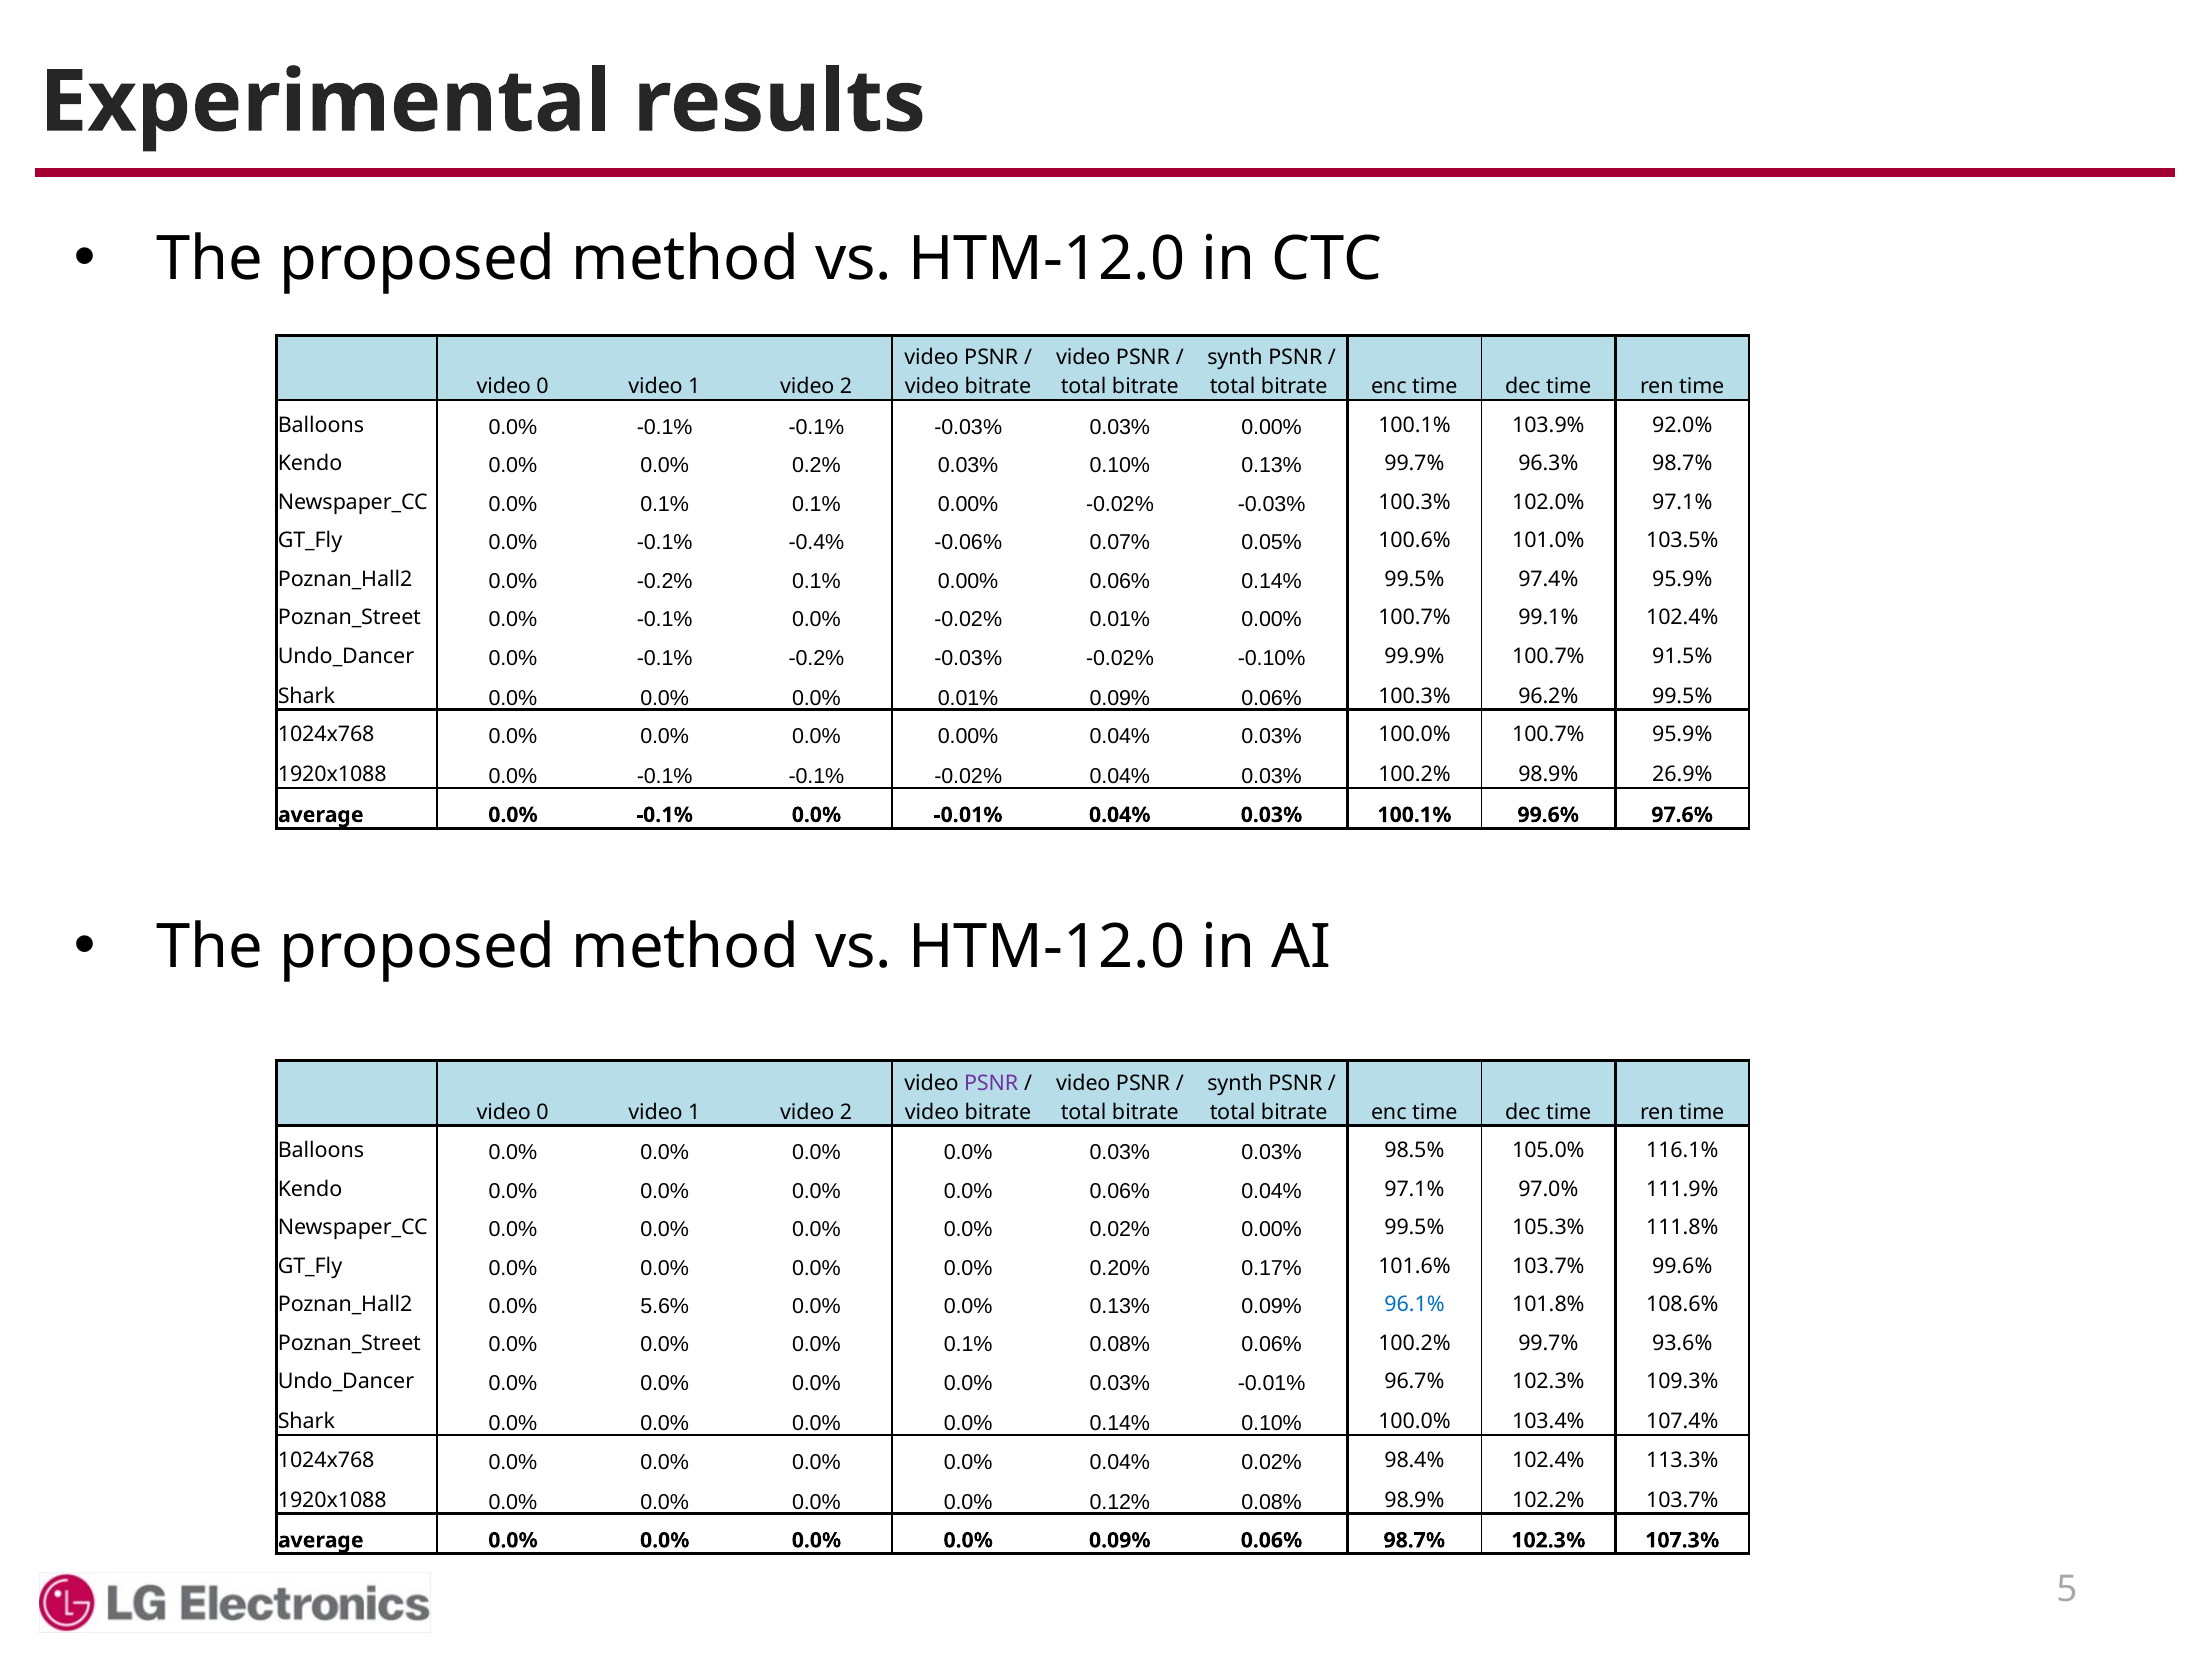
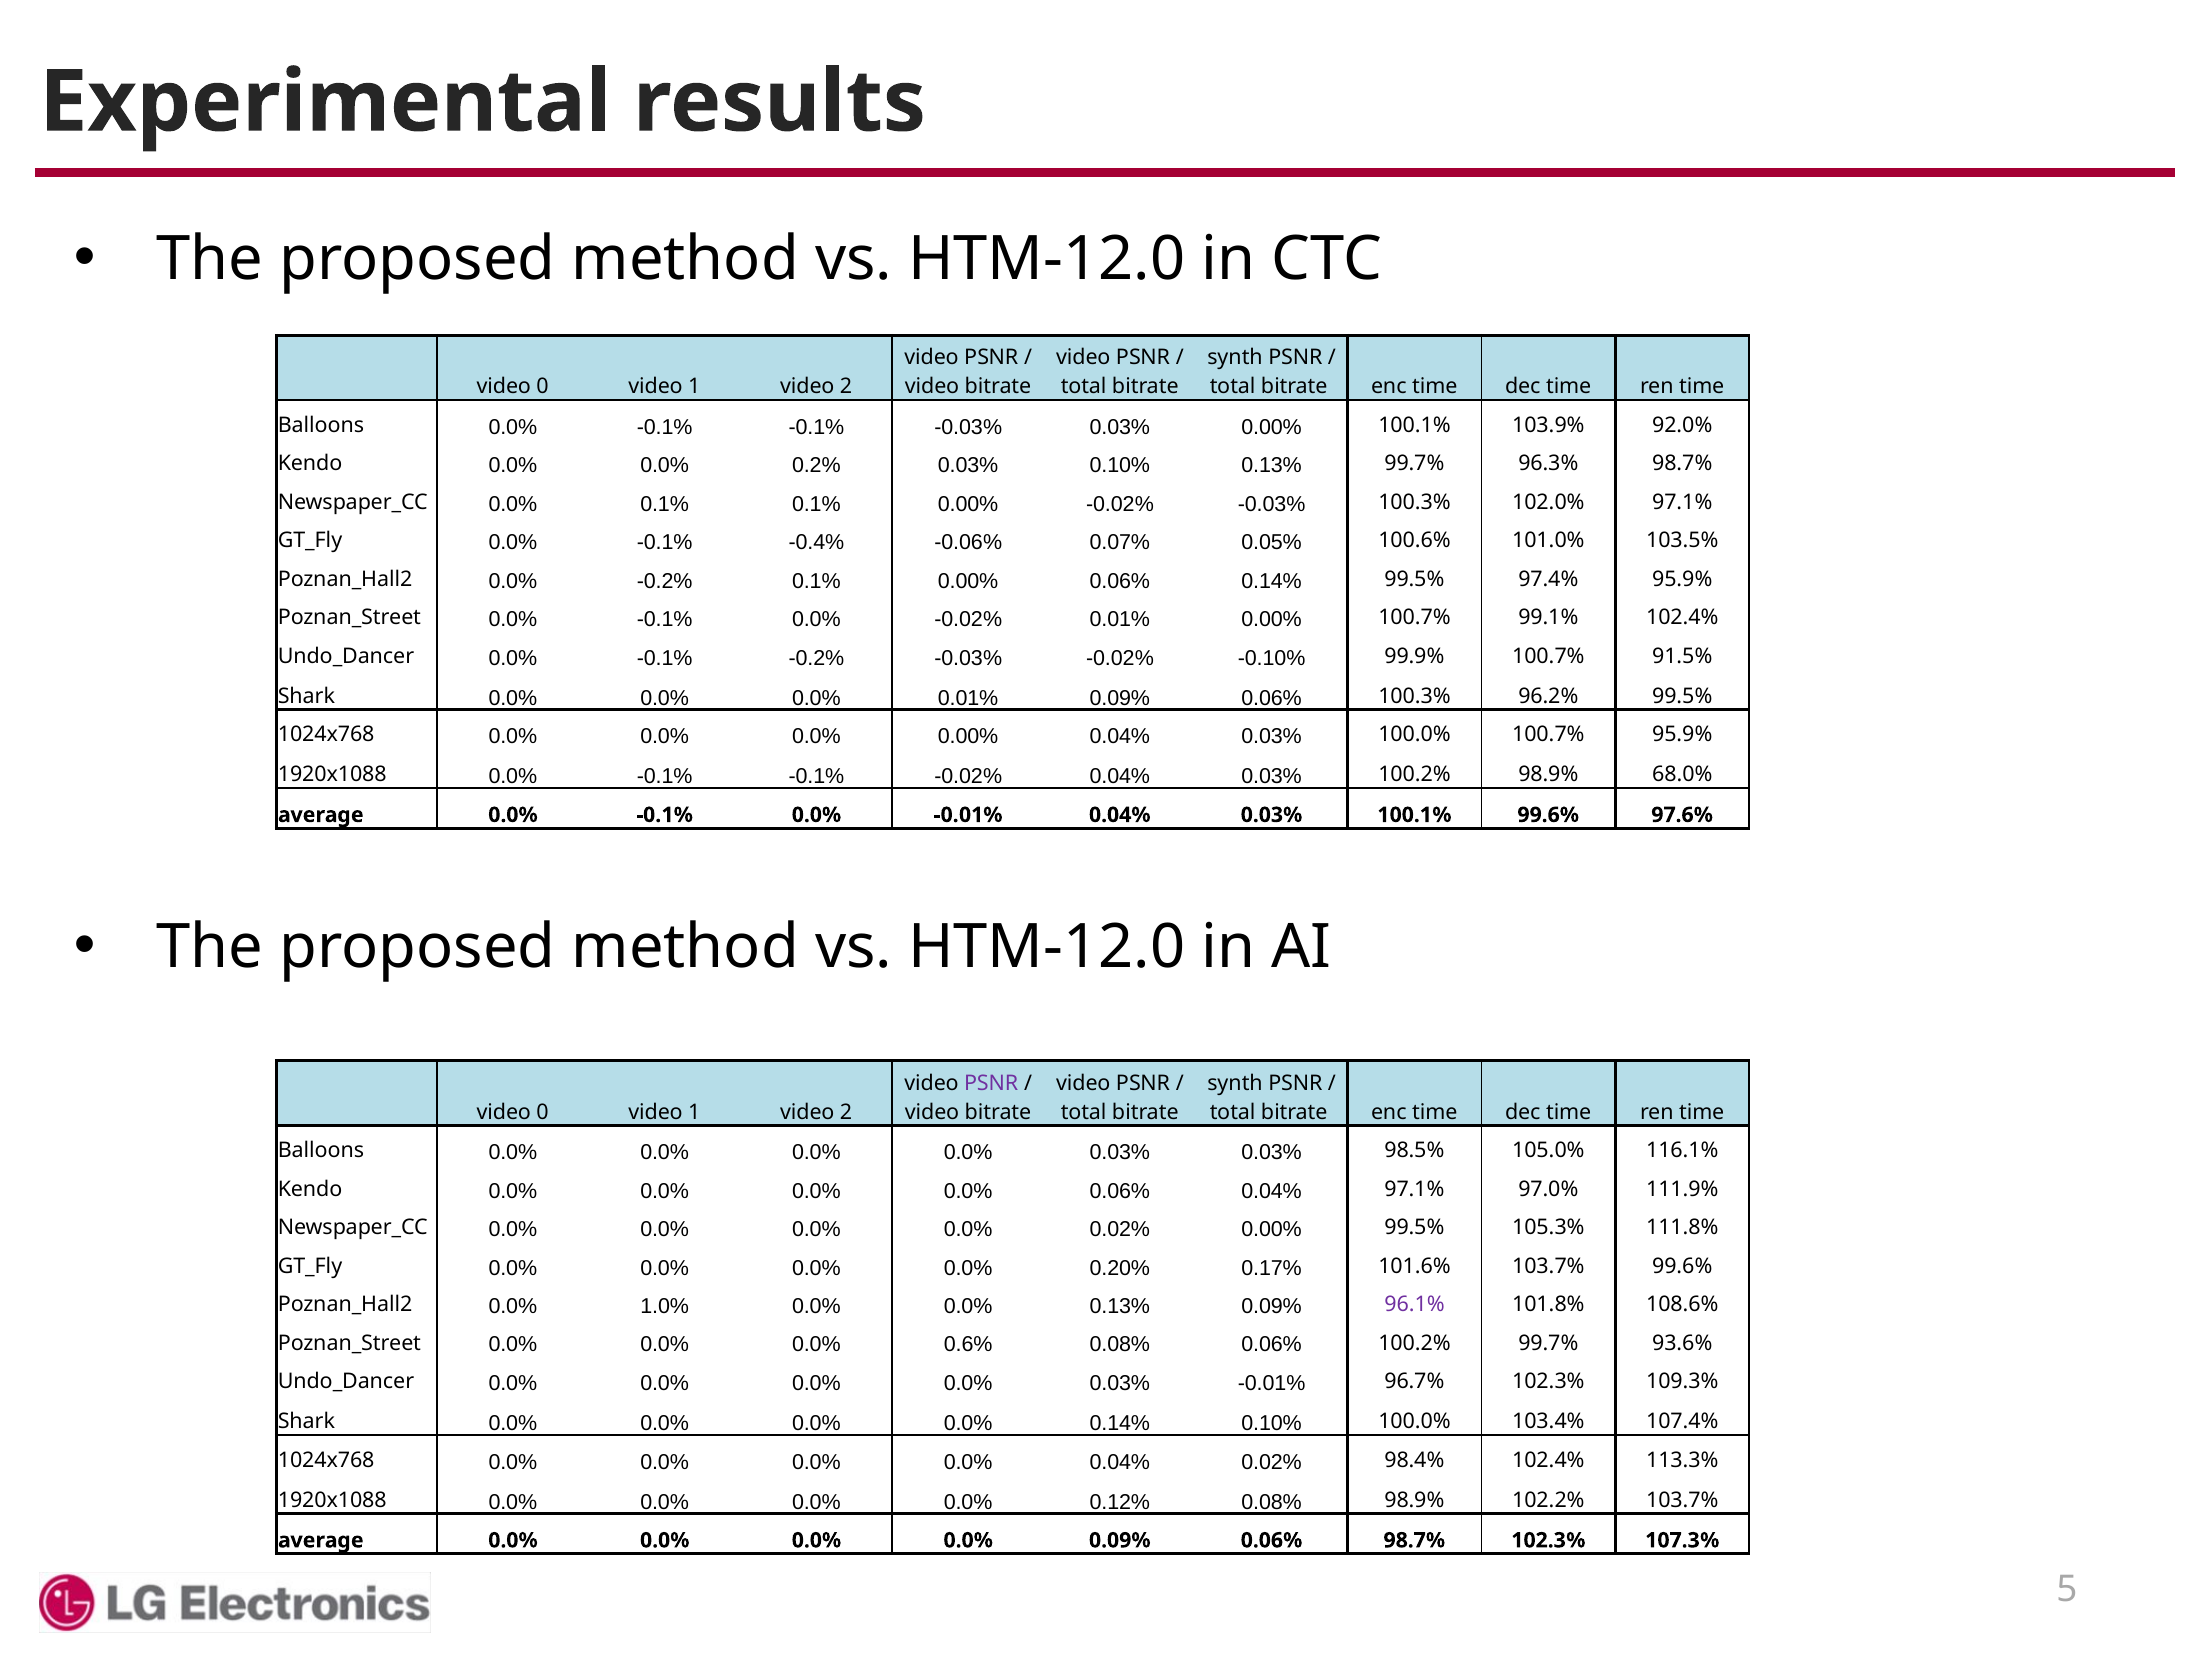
26.9%: 26.9% -> 68.0%
5.6%: 5.6% -> 1.0%
96.1% colour: blue -> purple
0.0% 0.0% 0.1%: 0.1% -> 0.6%
